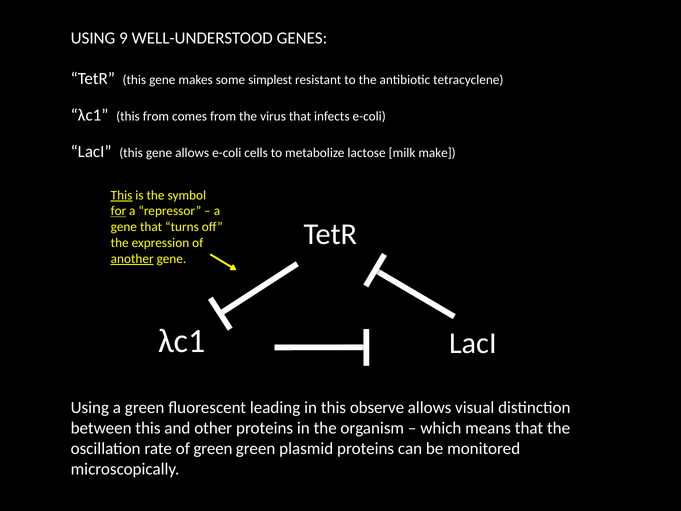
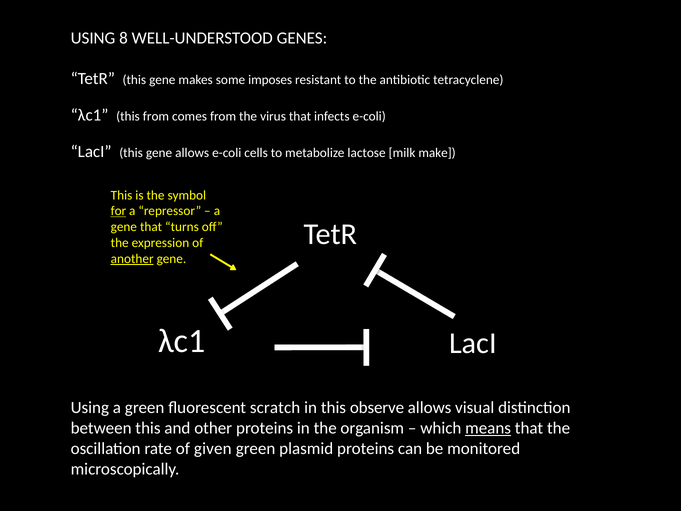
9: 9 -> 8
simplest: simplest -> imposes
This at (122, 195) underline: present -> none
leading: leading -> scratch
means underline: none -> present
of green: green -> given
